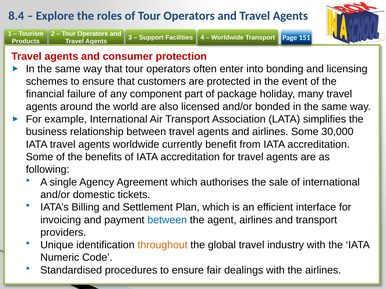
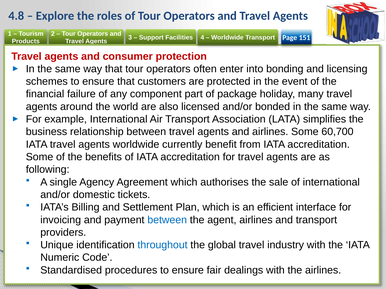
8.4: 8.4 -> 4.8
30,000: 30,000 -> 60,700
throughout colour: orange -> blue
